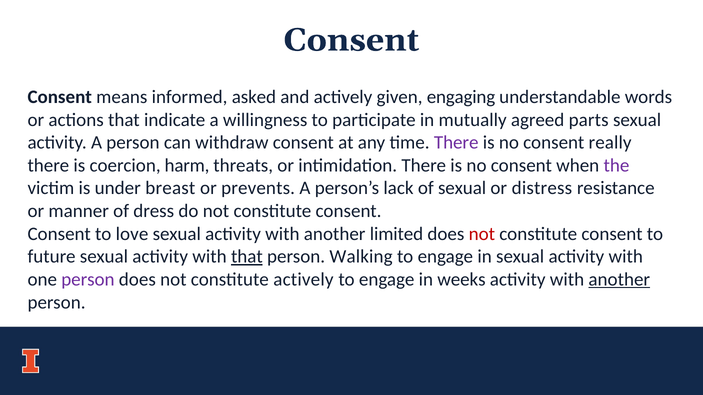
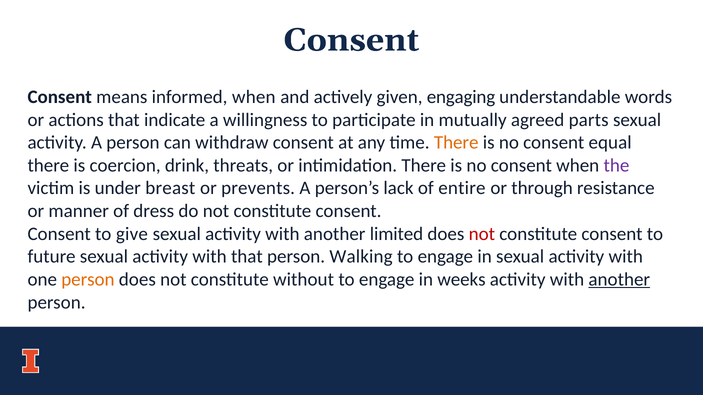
informed asked: asked -> when
There at (456, 143) colour: purple -> orange
really: really -> equal
harm: harm -> drink
of sexual: sexual -> entire
distress: distress -> through
love: love -> give
that at (247, 257) underline: present -> none
person at (88, 280) colour: purple -> orange
constitute actively: actively -> without
